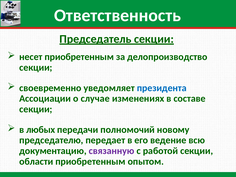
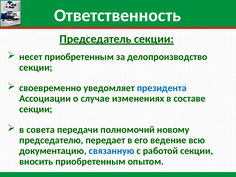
любых: любых -> совета
связанную colour: purple -> blue
области: области -> вносить
